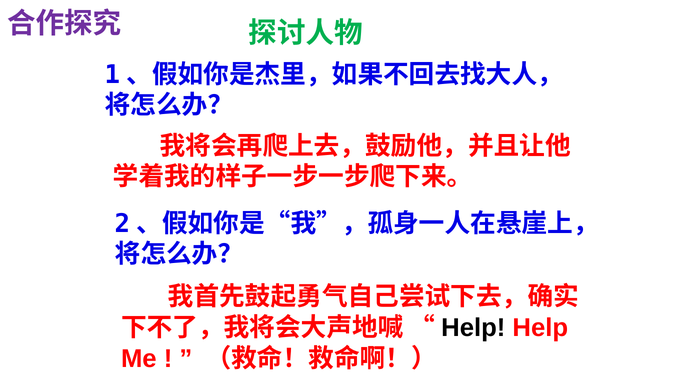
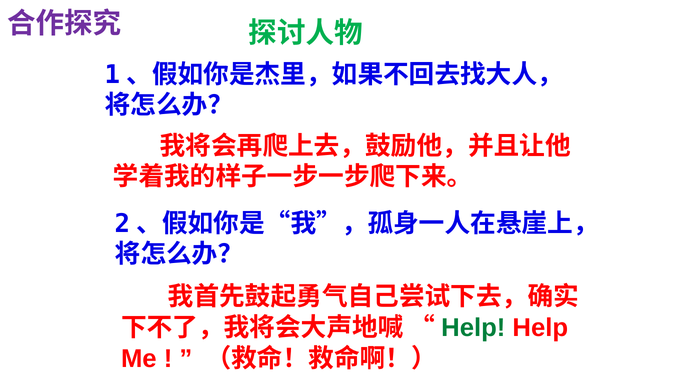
Help at (473, 327) colour: black -> green
